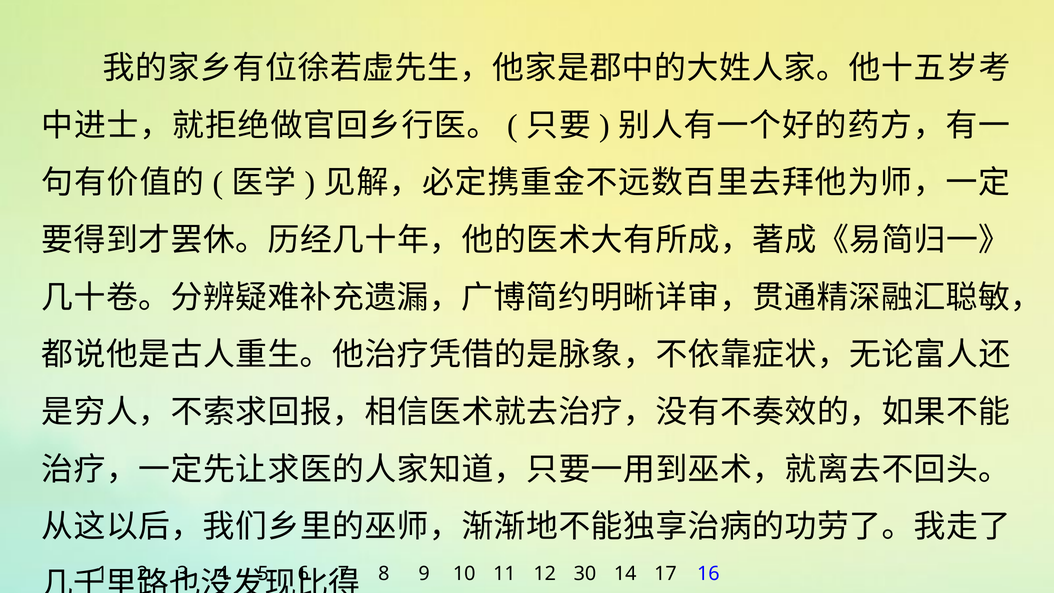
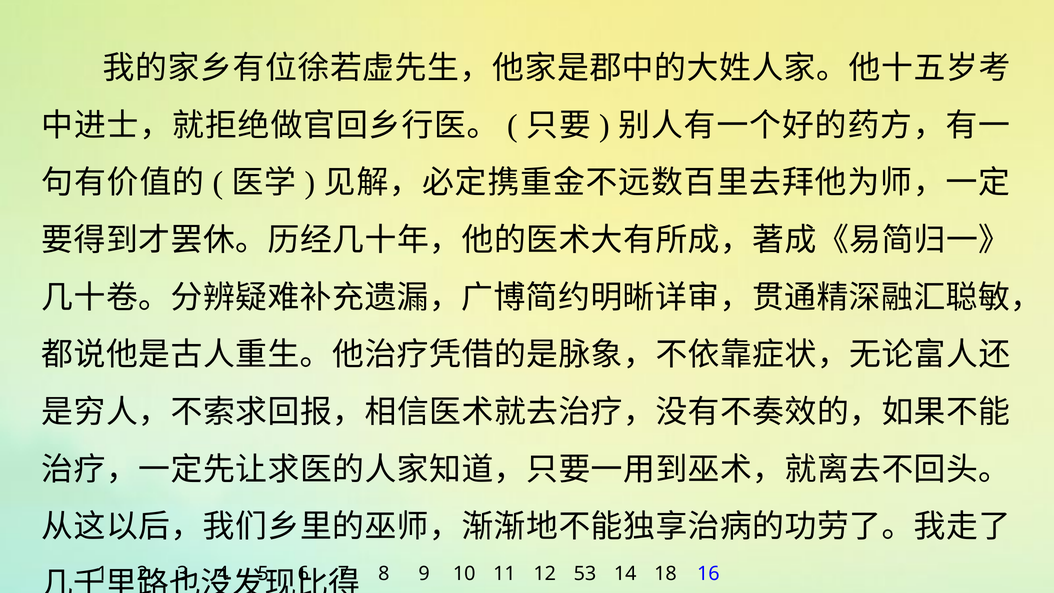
30: 30 -> 53
17: 17 -> 18
